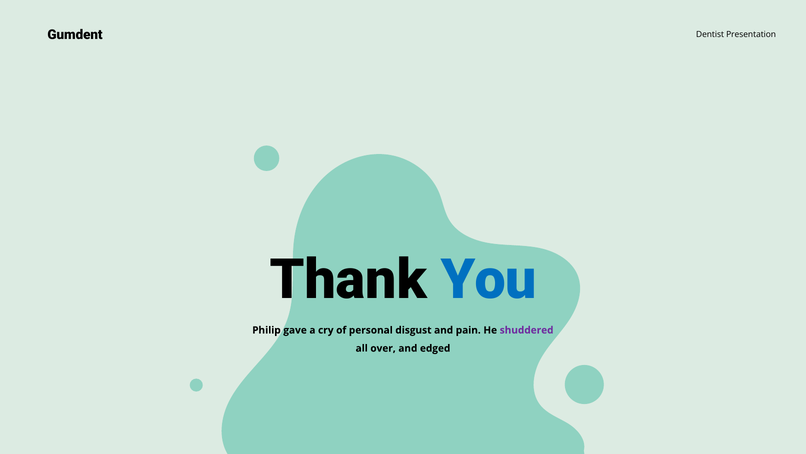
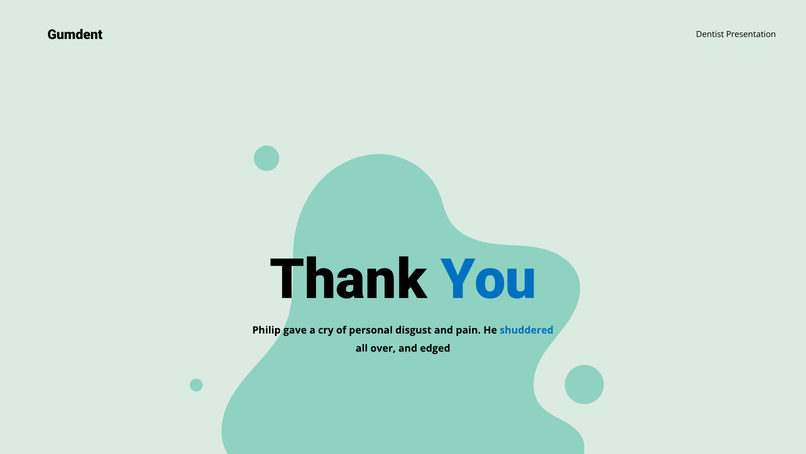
shuddered colour: purple -> blue
